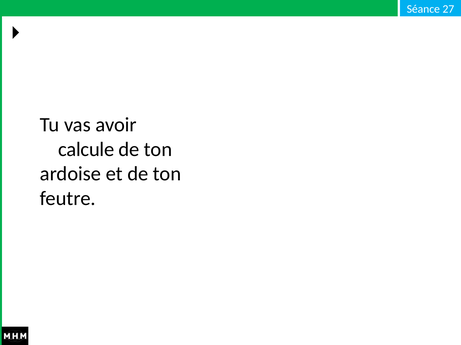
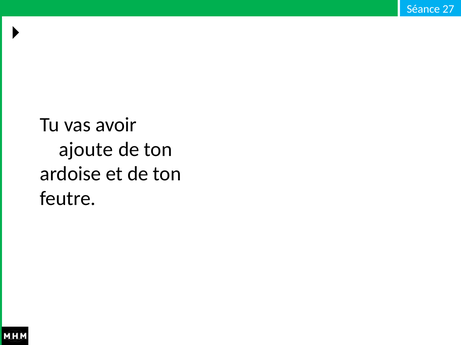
calcule: calcule -> ajoute
